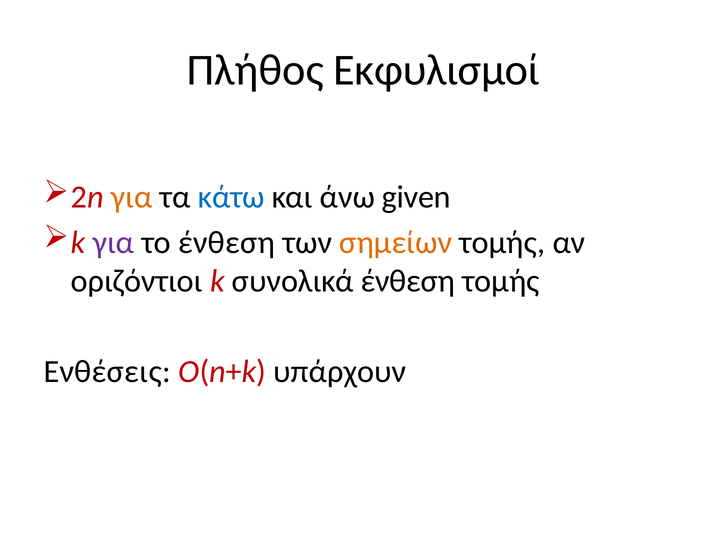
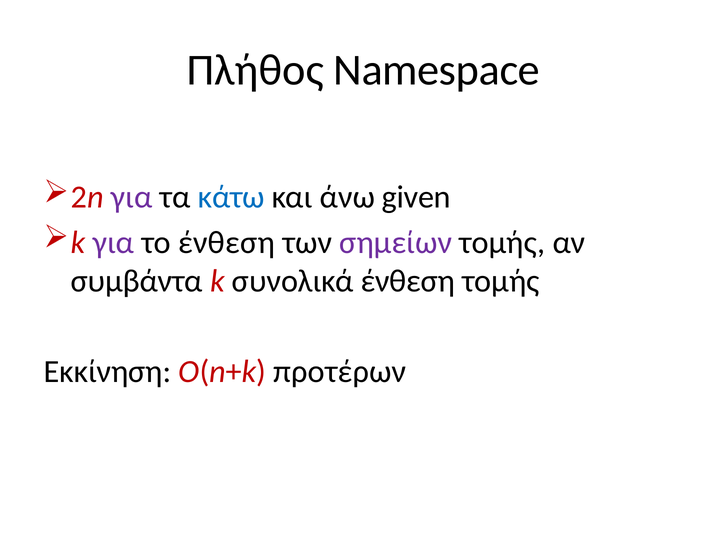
Εκφυλισμοί: Εκφυλισμοί -> Namespace
για at (132, 197) colour: orange -> purple
σημείων colour: orange -> purple
οριζόντιοι: οριζόντιοι -> συμβάντα
Ενθέσεις: Ενθέσεις -> Εκκίνηση
υπάρχουν: υπάρχουν -> προτέρων
